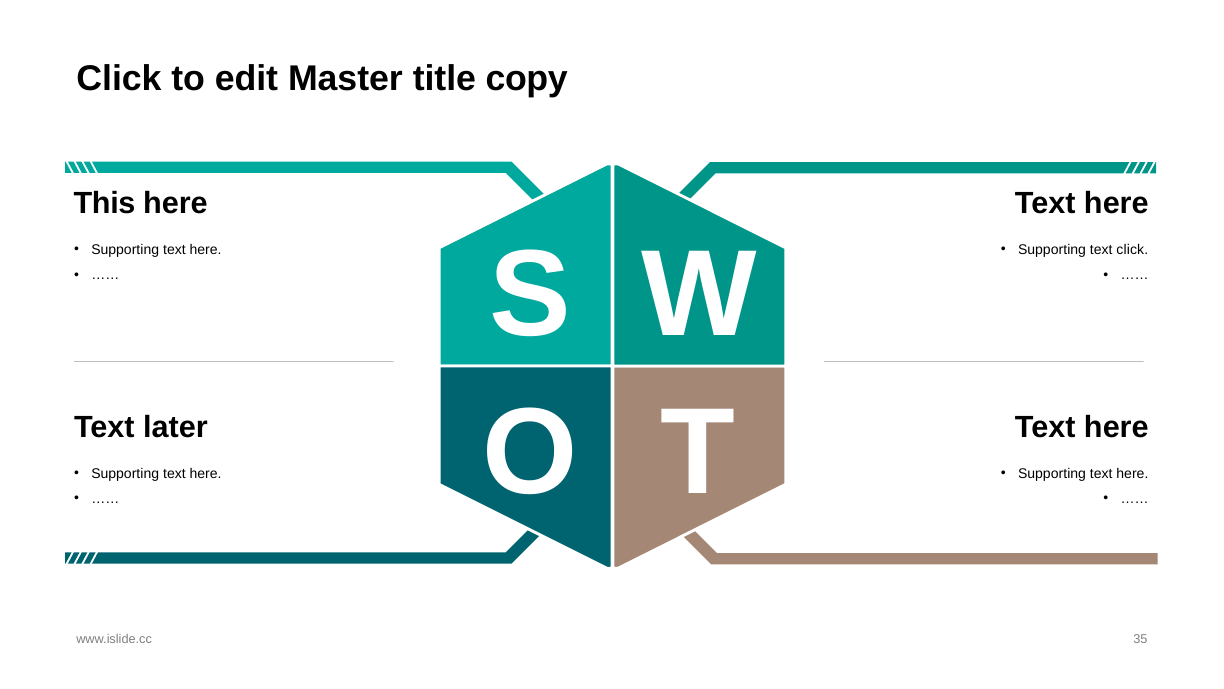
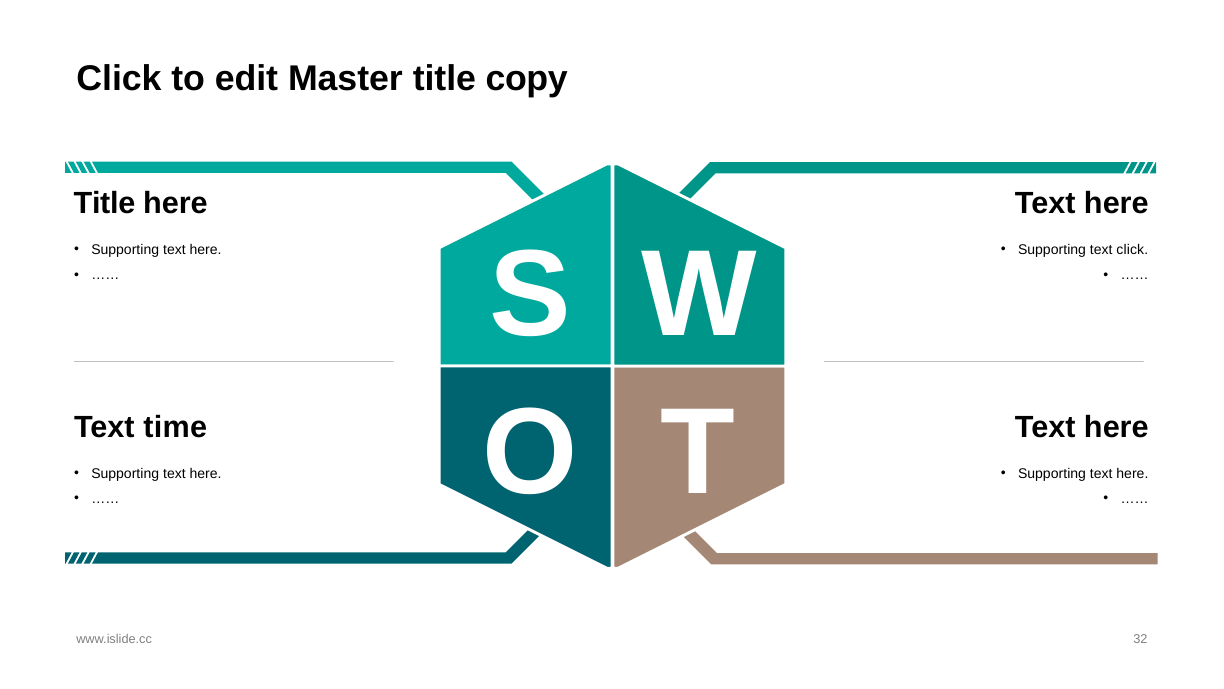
This at (104, 203): This -> Title
later: later -> time
35: 35 -> 32
